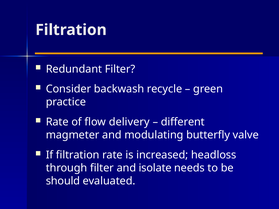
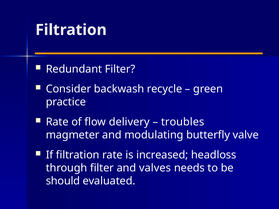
different: different -> troubles
isolate: isolate -> valves
